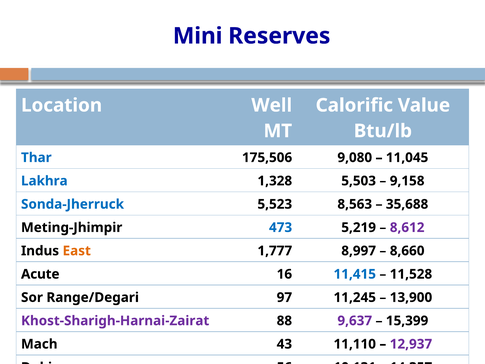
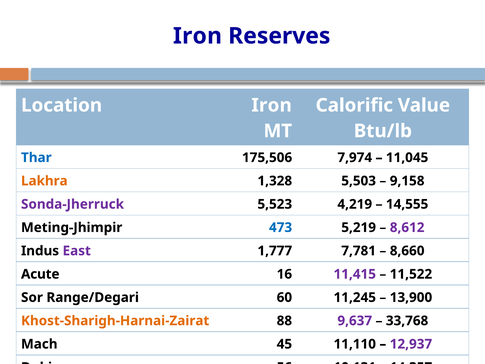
Mini at (198, 36): Mini -> Iron
Location Well: Well -> Iron
9,080: 9,080 -> 7,974
Lakhra colour: blue -> orange
Sonda-Jherruck colour: blue -> purple
8,563: 8,563 -> 4,219
35,688: 35,688 -> 14,555
East colour: orange -> purple
8,997: 8,997 -> 7,781
11,415 colour: blue -> purple
11,528: 11,528 -> 11,522
97: 97 -> 60
Khost-Sharigh-Harnai-Zairat colour: purple -> orange
15,399: 15,399 -> 33,768
43: 43 -> 45
